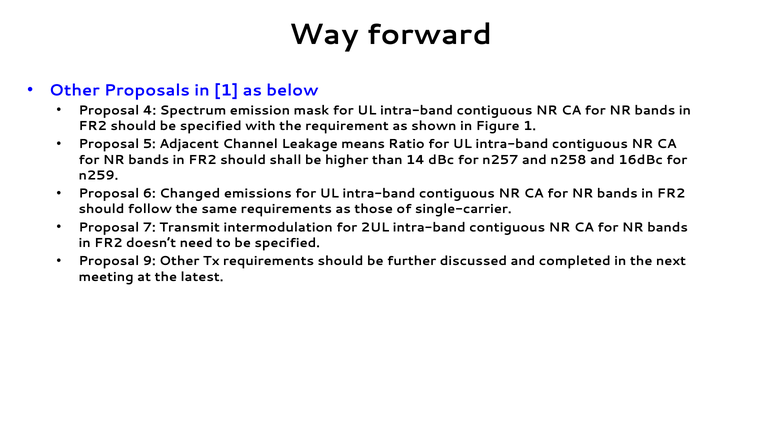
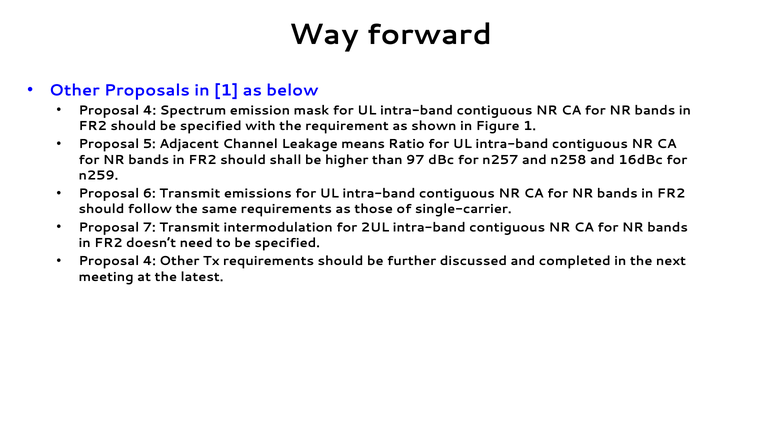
14: 14 -> 97
6 Changed: Changed -> Transmit
9 at (149, 261): 9 -> 4
